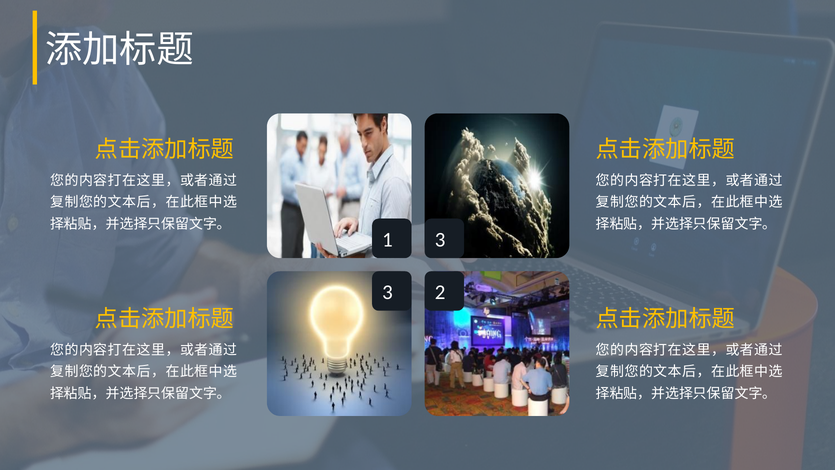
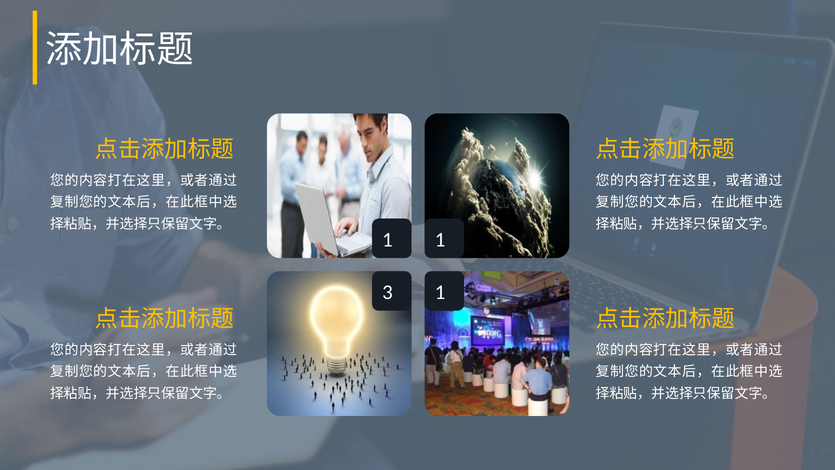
1 3: 3 -> 1
3 2: 2 -> 1
